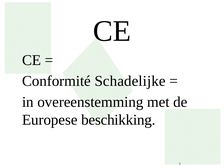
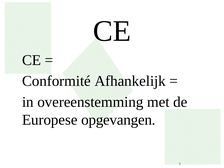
Schadelijke: Schadelijke -> Afhankelijk
beschikking: beschikking -> opgevangen
